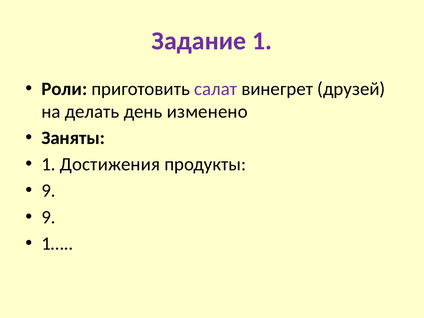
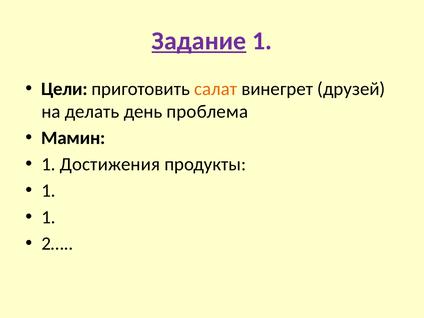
Задание underline: none -> present
Роли: Роли -> Цели
салат colour: purple -> orange
изменено: изменено -> проблема
Заняты: Заняты -> Мамин
9 at (48, 191): 9 -> 1
9 at (48, 217): 9 -> 1
1…: 1… -> 2…
